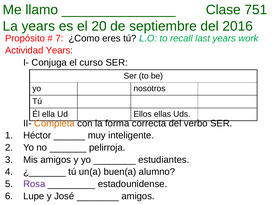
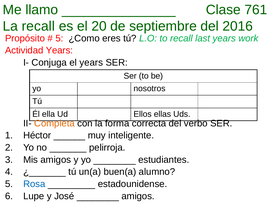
751: 751 -> 761
La years: years -> recall
7 at (59, 38): 7 -> 5
el curso: curso -> years
Rosa colour: purple -> blue
